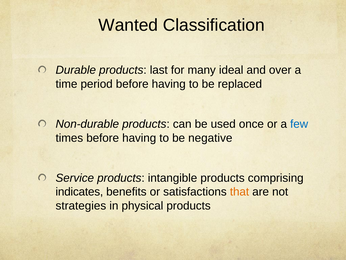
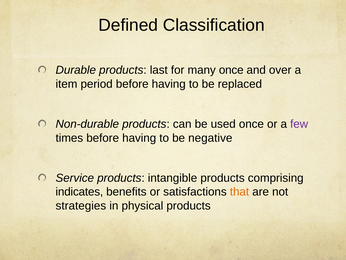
Wanted: Wanted -> Defined
many ideal: ideal -> once
time: time -> item
few colour: blue -> purple
